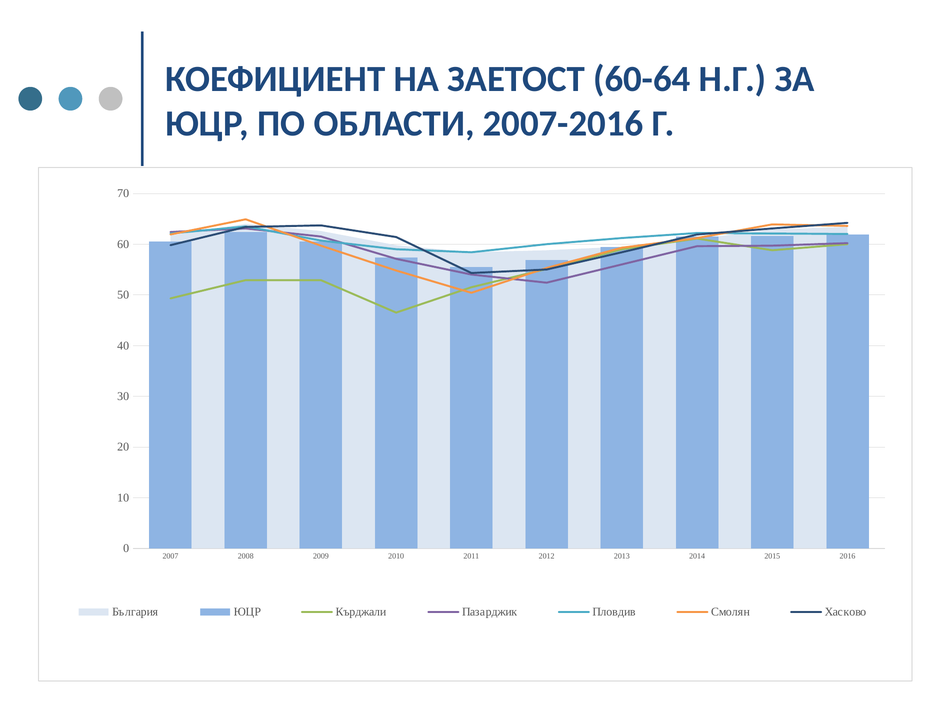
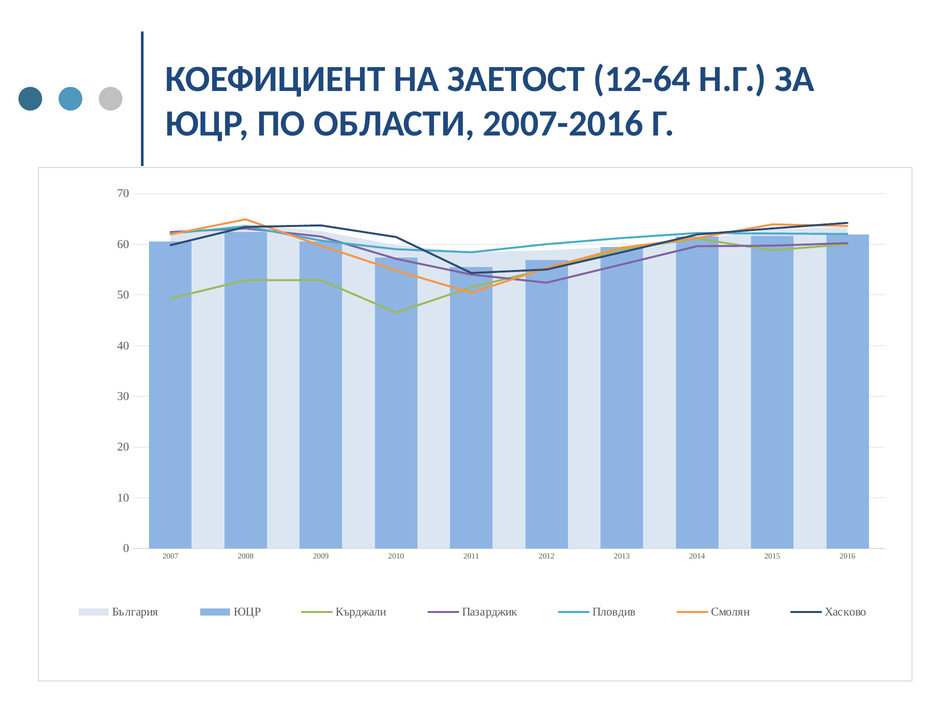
60-64: 60-64 -> 12-64
